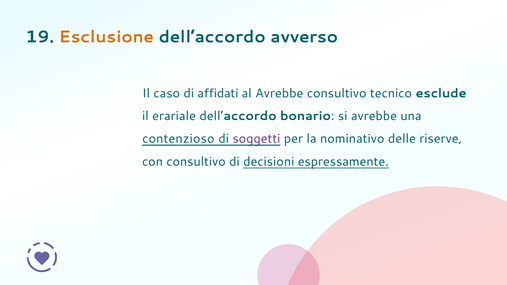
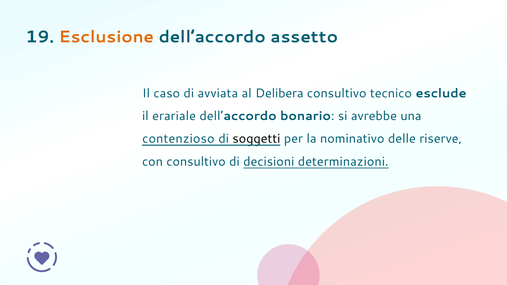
avverso: avverso -> assetto
affidati: affidati -> avviata
al Avrebbe: Avrebbe -> Delibera
soggetti colour: purple -> black
espressamente: espressamente -> determinazioni
